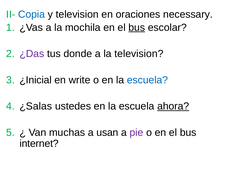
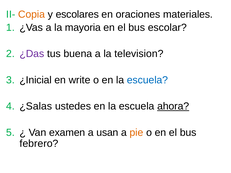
Copia colour: blue -> orange
y television: television -> escolares
necessary: necessary -> materiales
mochila: mochila -> mayoria
bus at (137, 27) underline: present -> none
donde: donde -> buena
muchas: muchas -> examen
pie colour: purple -> orange
internet: internet -> febrero
